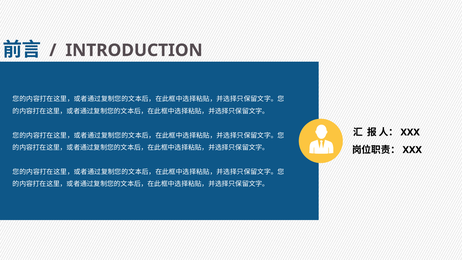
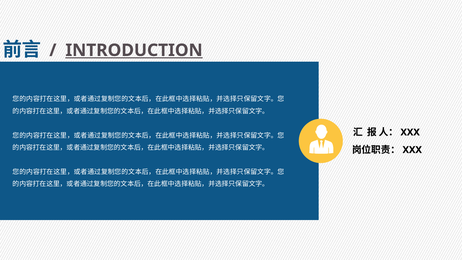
INTRODUCTION underline: none -> present
